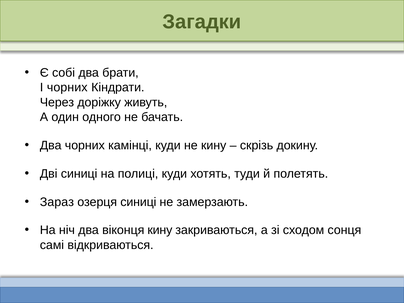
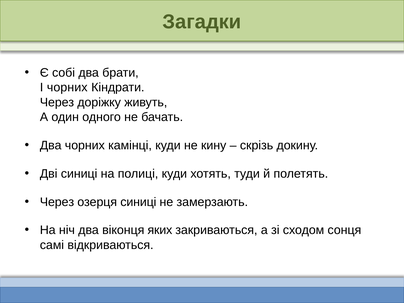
Зараз at (57, 202): Зараз -> Через
віконця кину: кину -> яких
